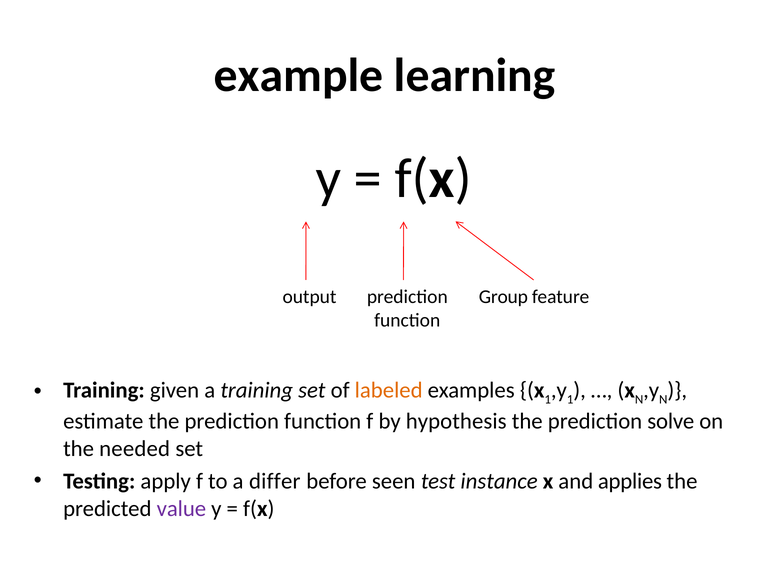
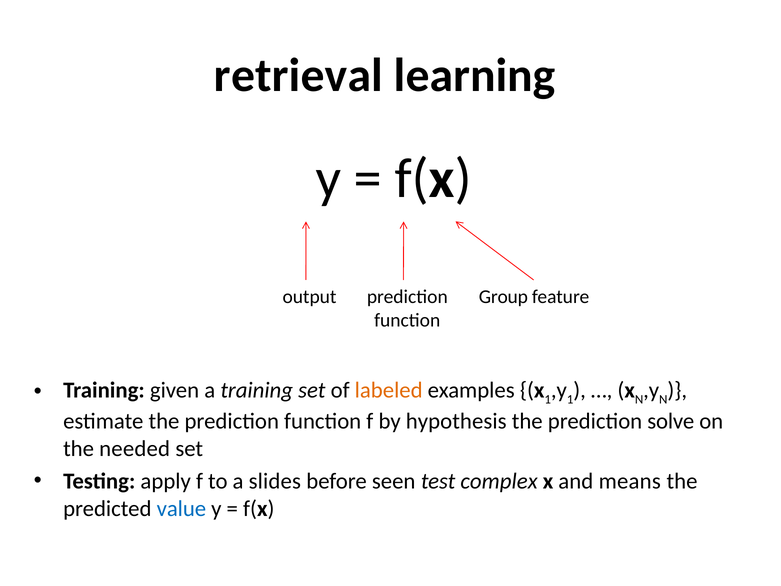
example: example -> retrieval
differ: differ -> slides
instance: instance -> complex
applies: applies -> means
value colour: purple -> blue
